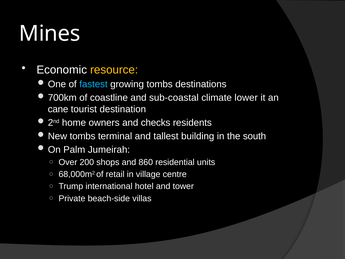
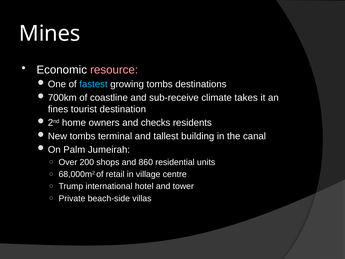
resource colour: yellow -> pink
sub-coastal: sub-coastal -> sub-receive
lower: lower -> takes
cane: cane -> fines
south: south -> canal
